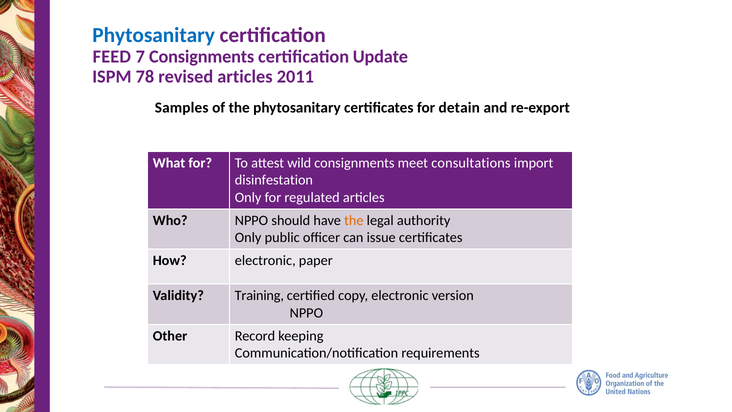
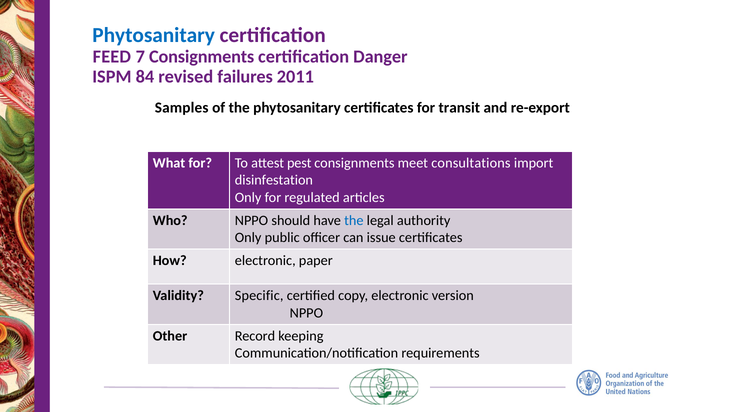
Update: Update -> Danger
78: 78 -> 84
revised articles: articles -> failures
detain: detain -> transit
wild: wild -> pest
the at (354, 220) colour: orange -> blue
Training: Training -> Specific
